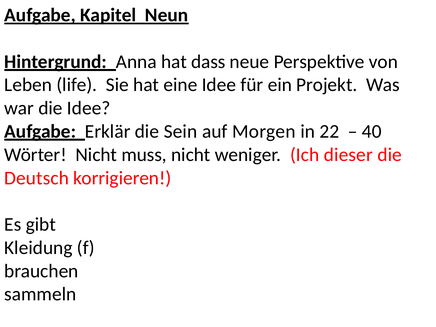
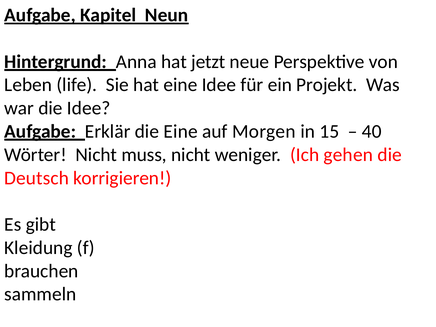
dass: dass -> jetzt
die Sein: Sein -> Eine
22: 22 -> 15
dieser: dieser -> gehen
